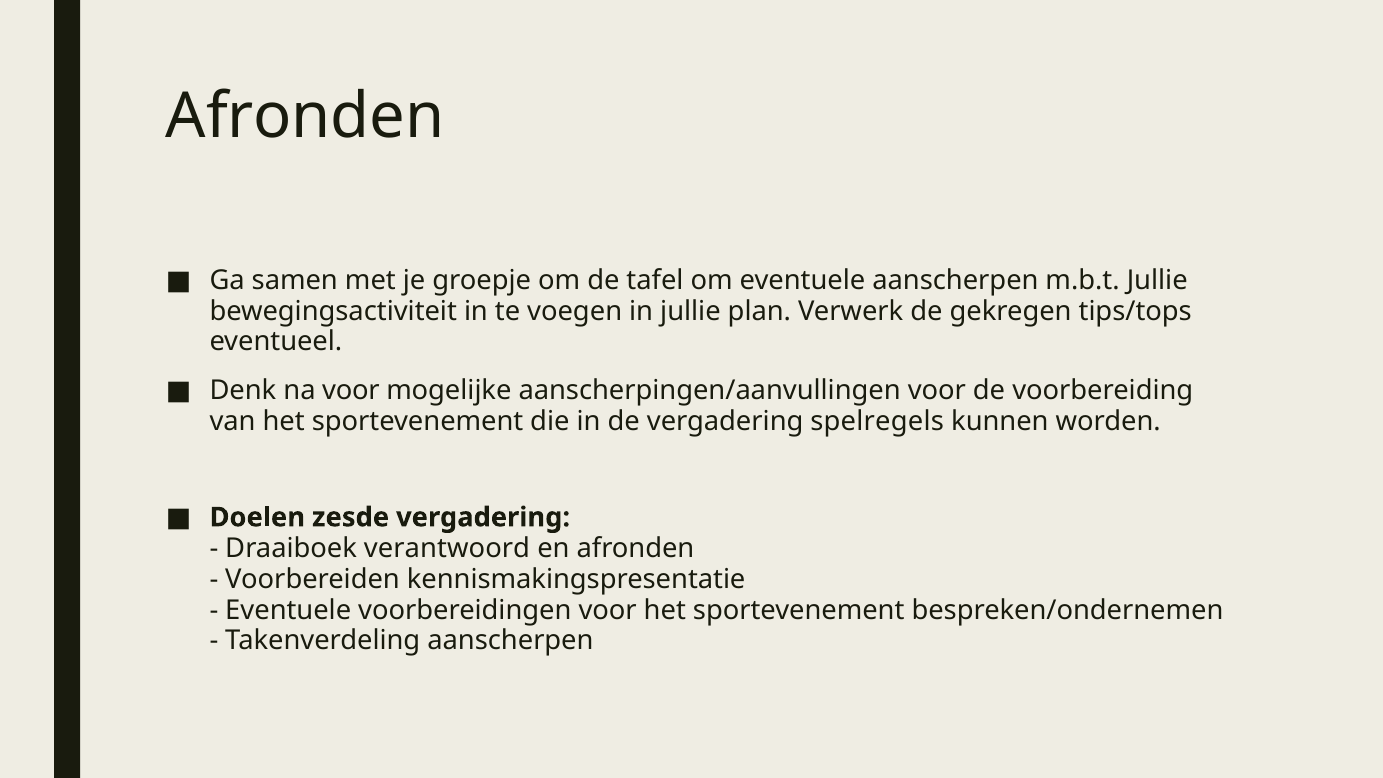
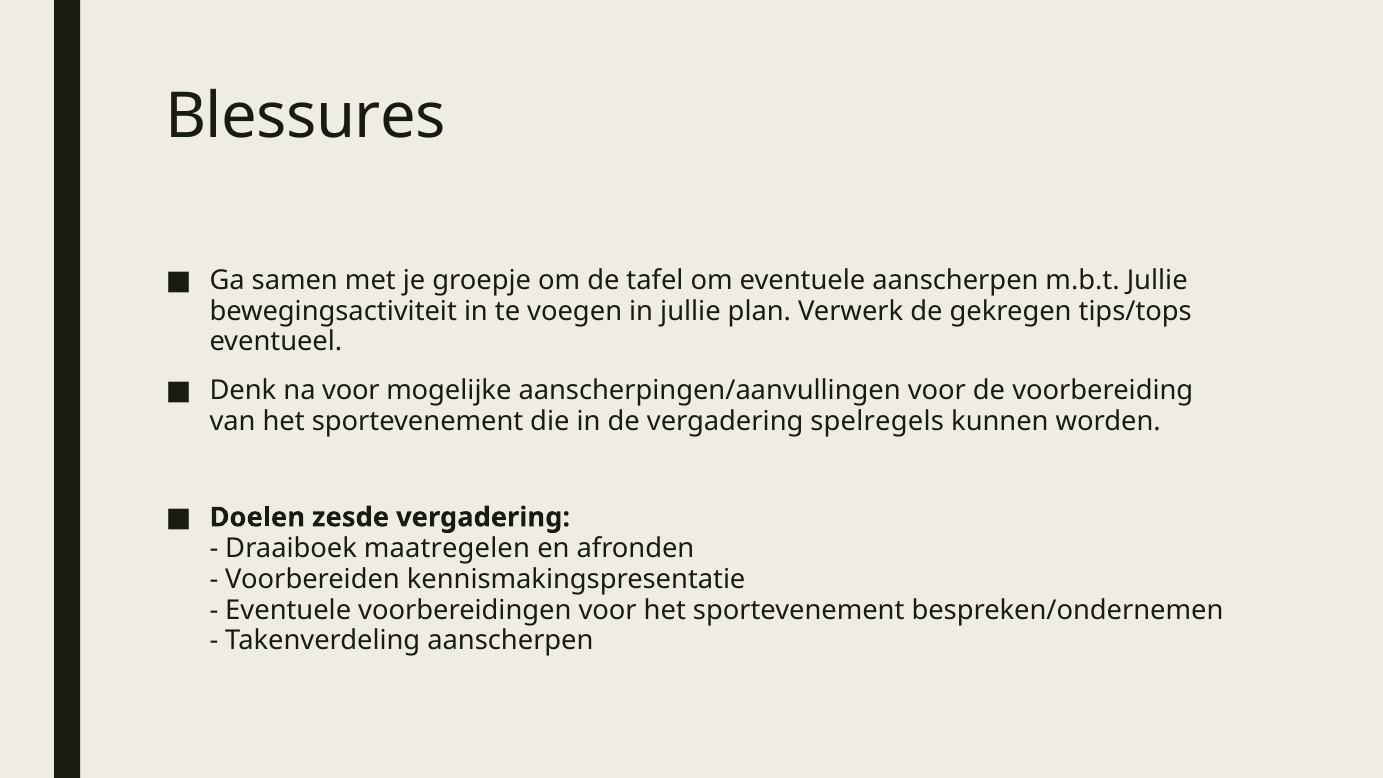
Afronden at (305, 116): Afronden -> Blessures
verantwoord: verantwoord -> maatregelen
